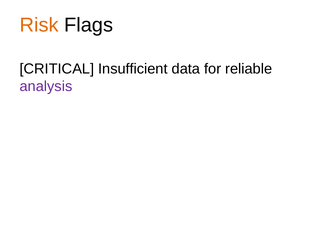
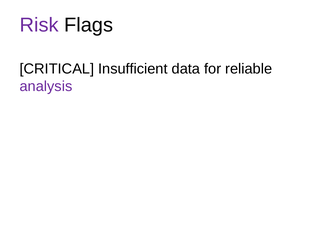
Risk colour: orange -> purple
